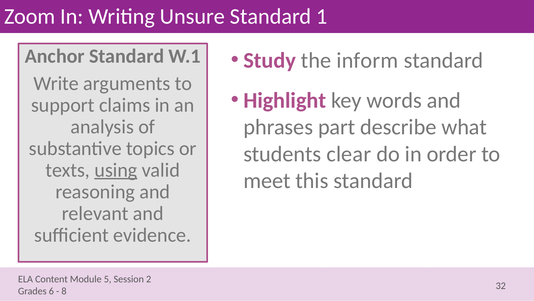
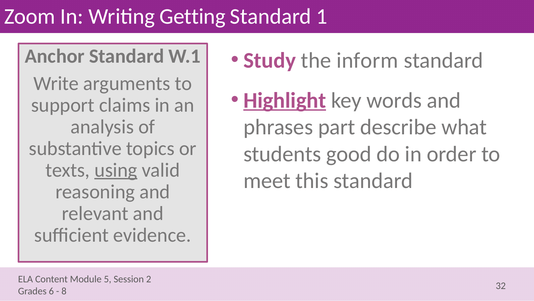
Unsure: Unsure -> Getting
Highlight underline: none -> present
clear: clear -> good
